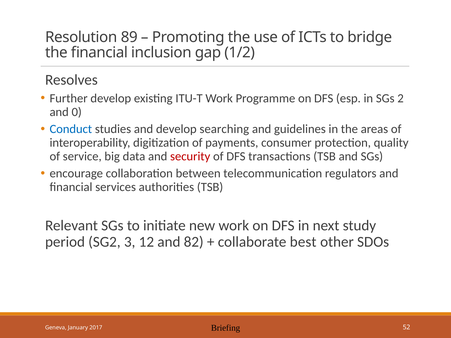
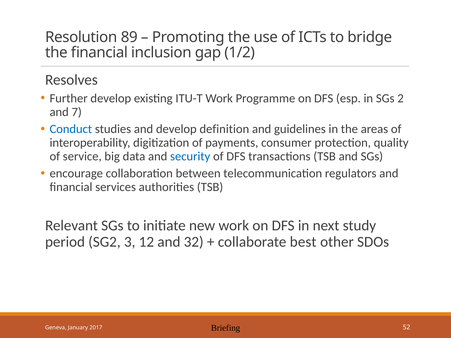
0: 0 -> 7
searching: searching -> definition
security colour: red -> blue
82: 82 -> 32
